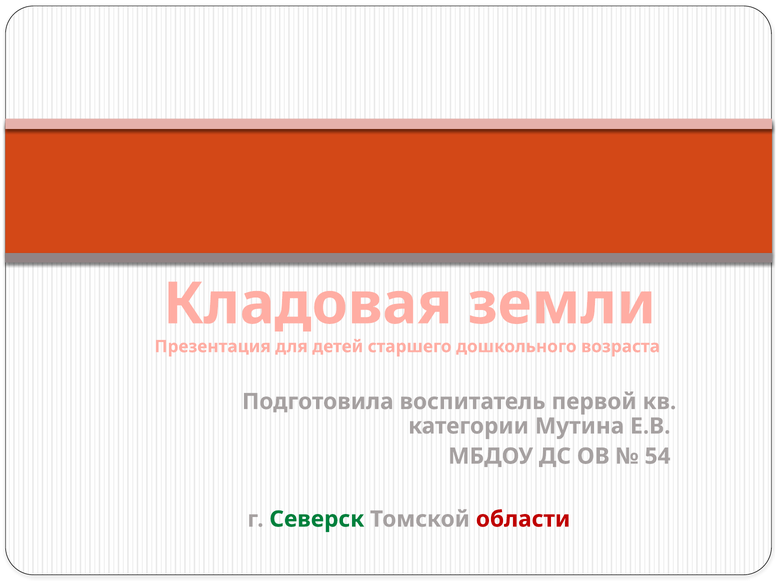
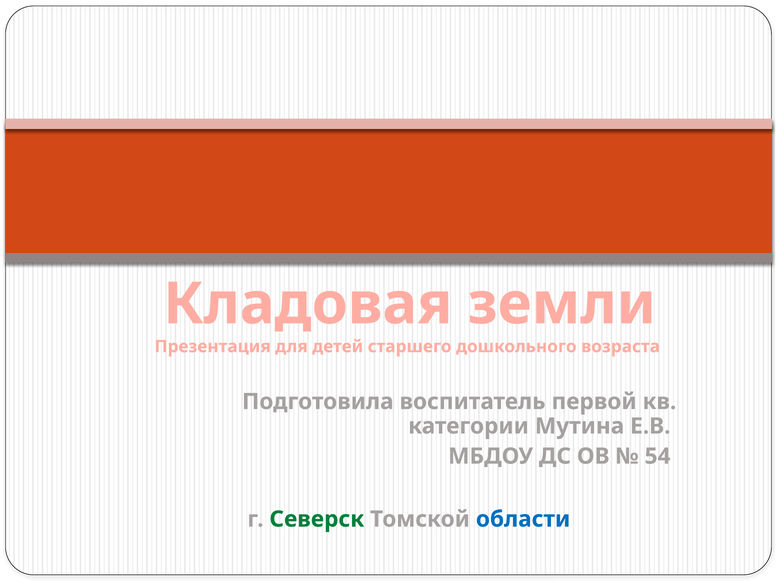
области colour: red -> blue
